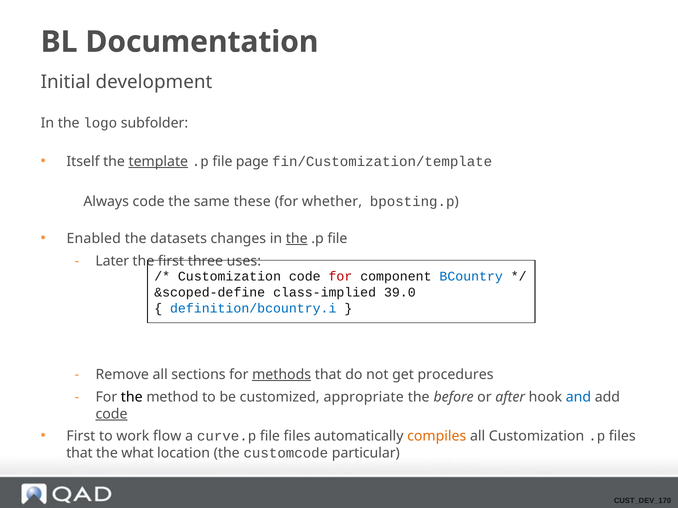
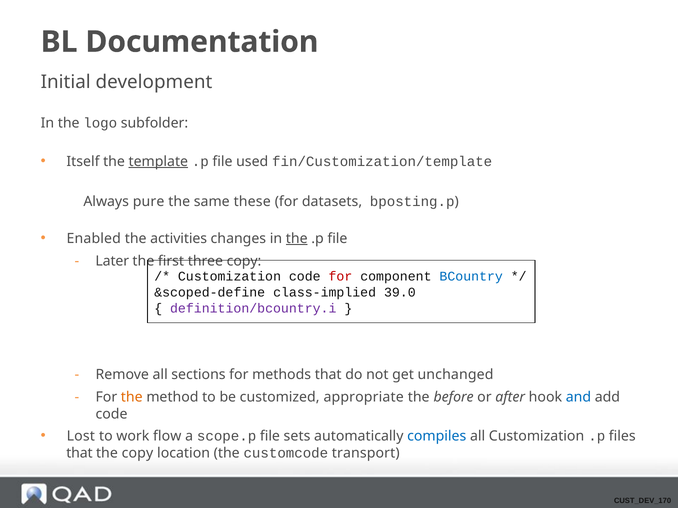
page: page -> used
Always code: code -> pure
whether: whether -> datasets
datasets: datasets -> activities
three uses: uses -> copy
definition/bcountry.i colour: blue -> purple
methods underline: present -> none
procedures: procedures -> unchanged
the at (132, 397) colour: black -> orange
code at (112, 414) underline: present -> none
First at (81, 436): First -> Lost
curve.p: curve.p -> scope.p
file files: files -> sets
compiles colour: orange -> blue
the what: what -> copy
particular: particular -> transport
